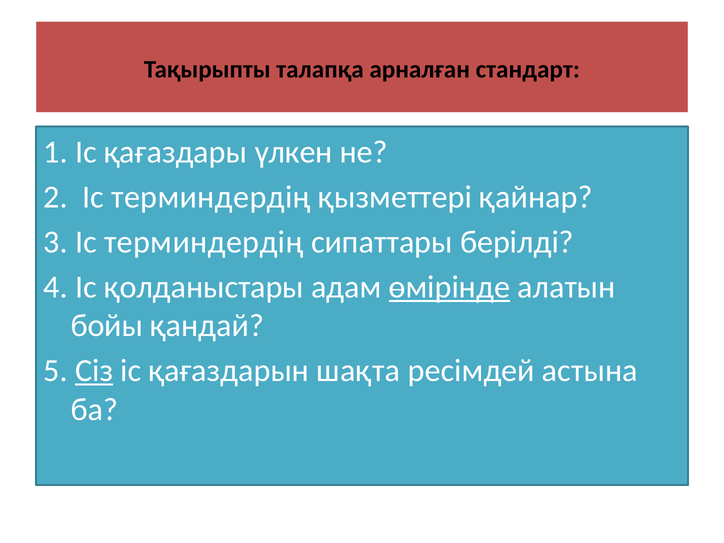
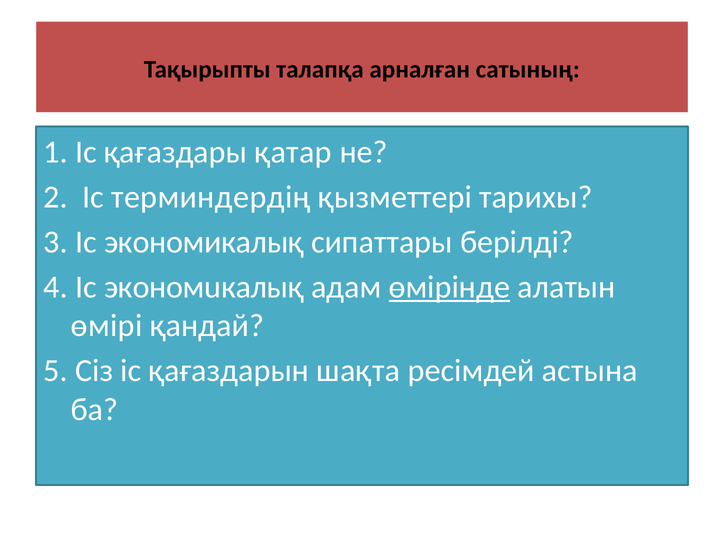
стандарт: стандарт -> сатының
үлкен: үлкен -> қaтap
қайнар: қайнар -> тарихы
3 Іс терминдердiң: терминдердiң -> экономикалық
қолданыстары: қолданыстары -> экономuкалық
бойы: бойы -> өмipi
Сіз underline: present -> none
